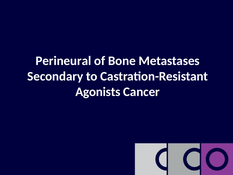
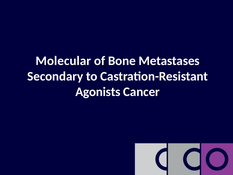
Perineural: Perineural -> Molecular
